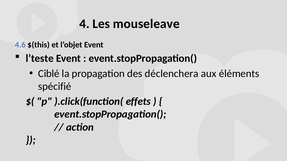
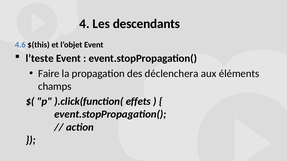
mouseleave: mouseleave -> descendants
Ciblé: Ciblé -> Faire
spécifié: spécifié -> champs
